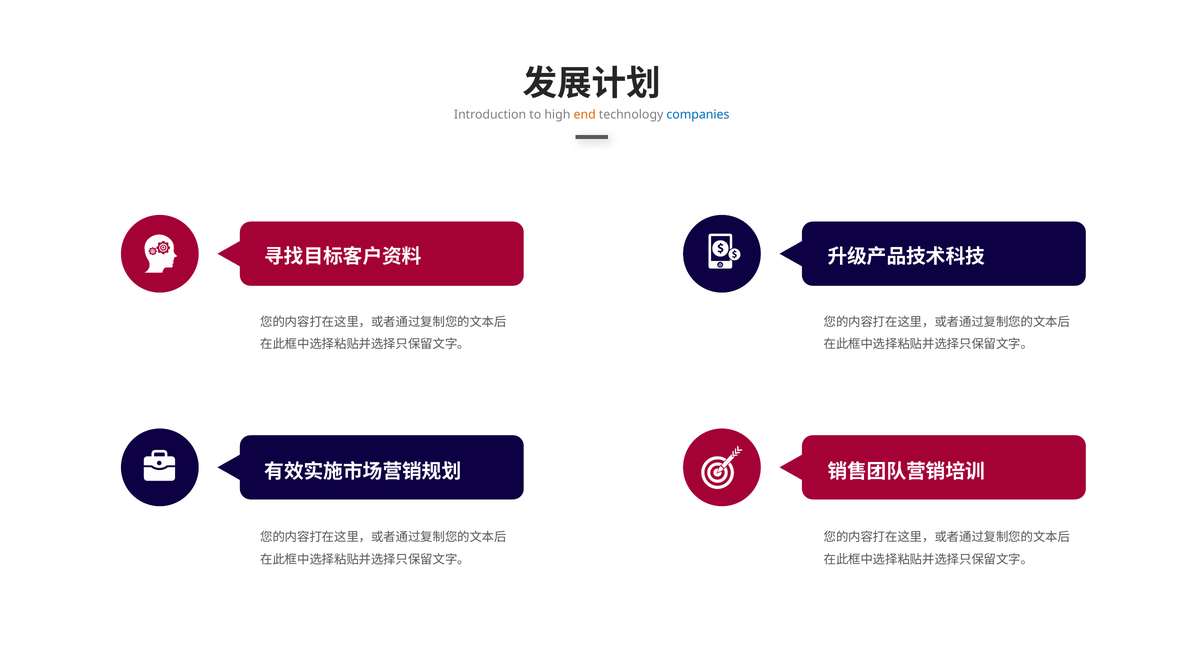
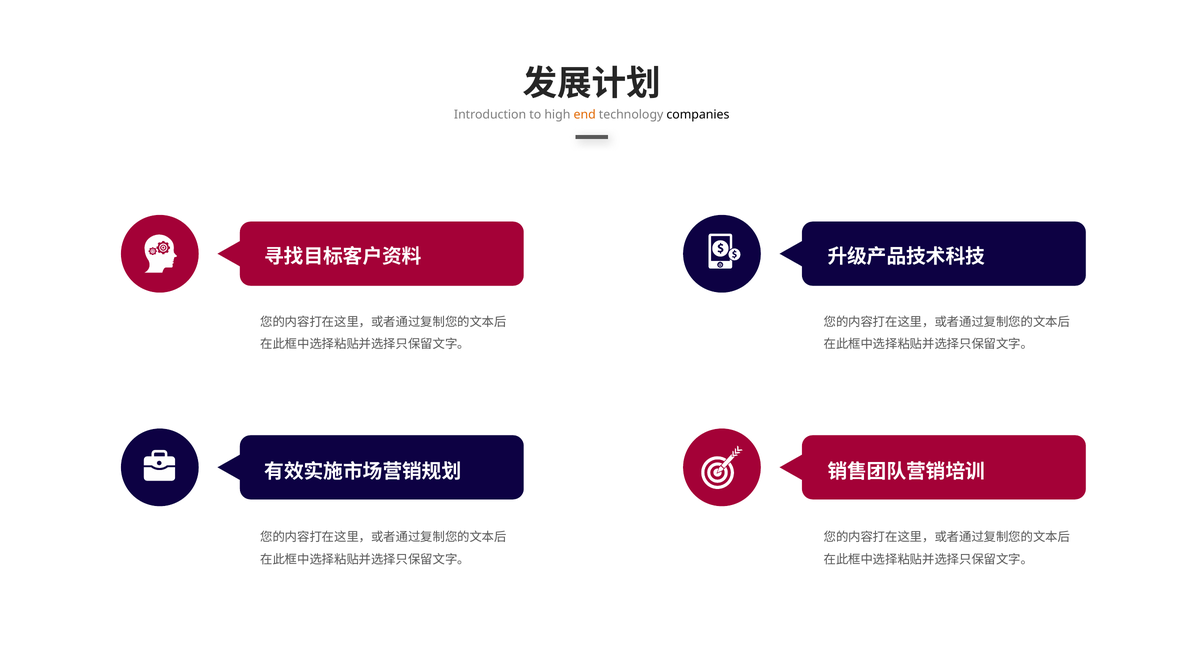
companies colour: blue -> black
